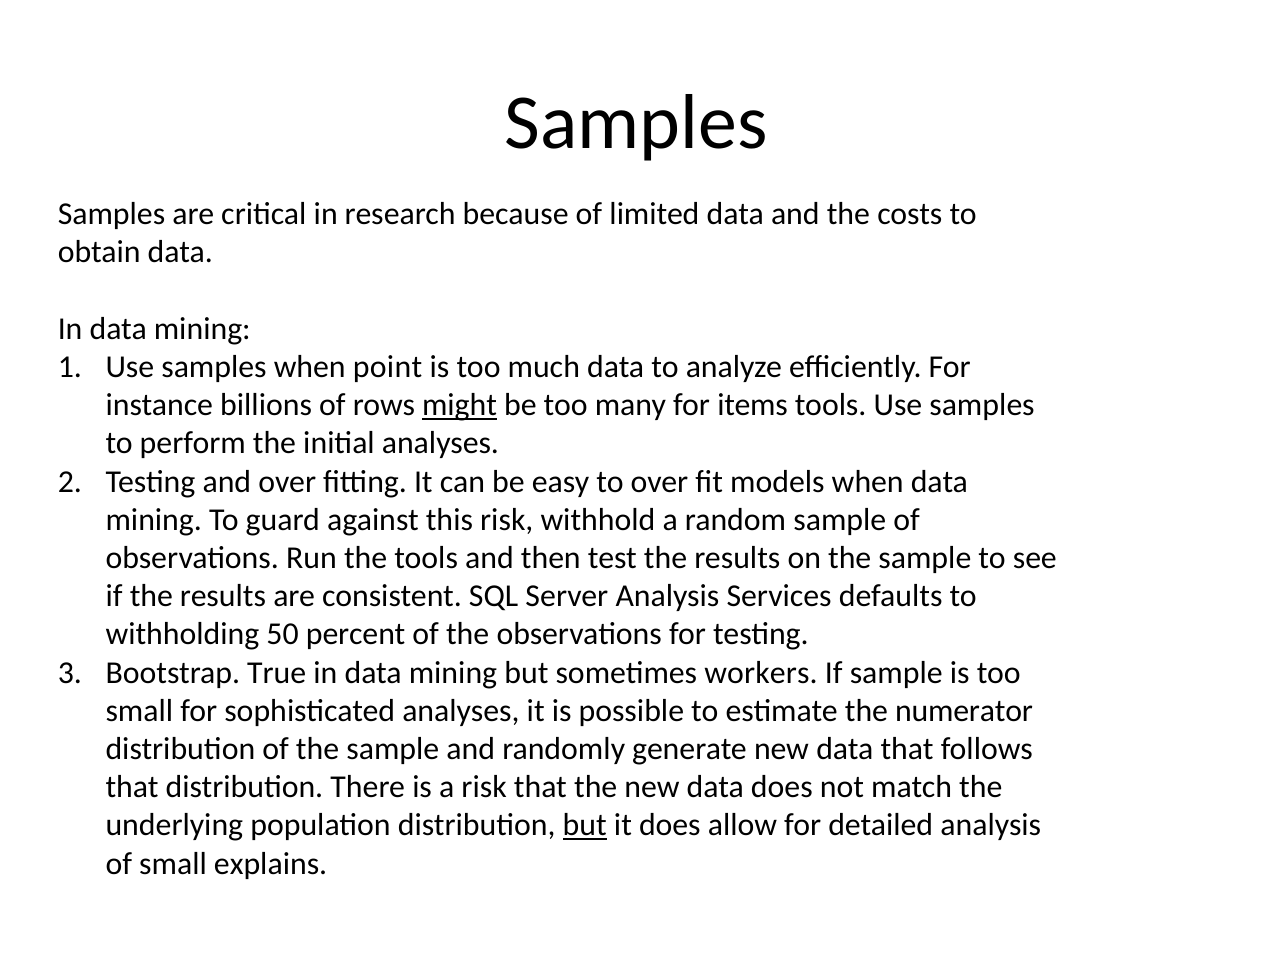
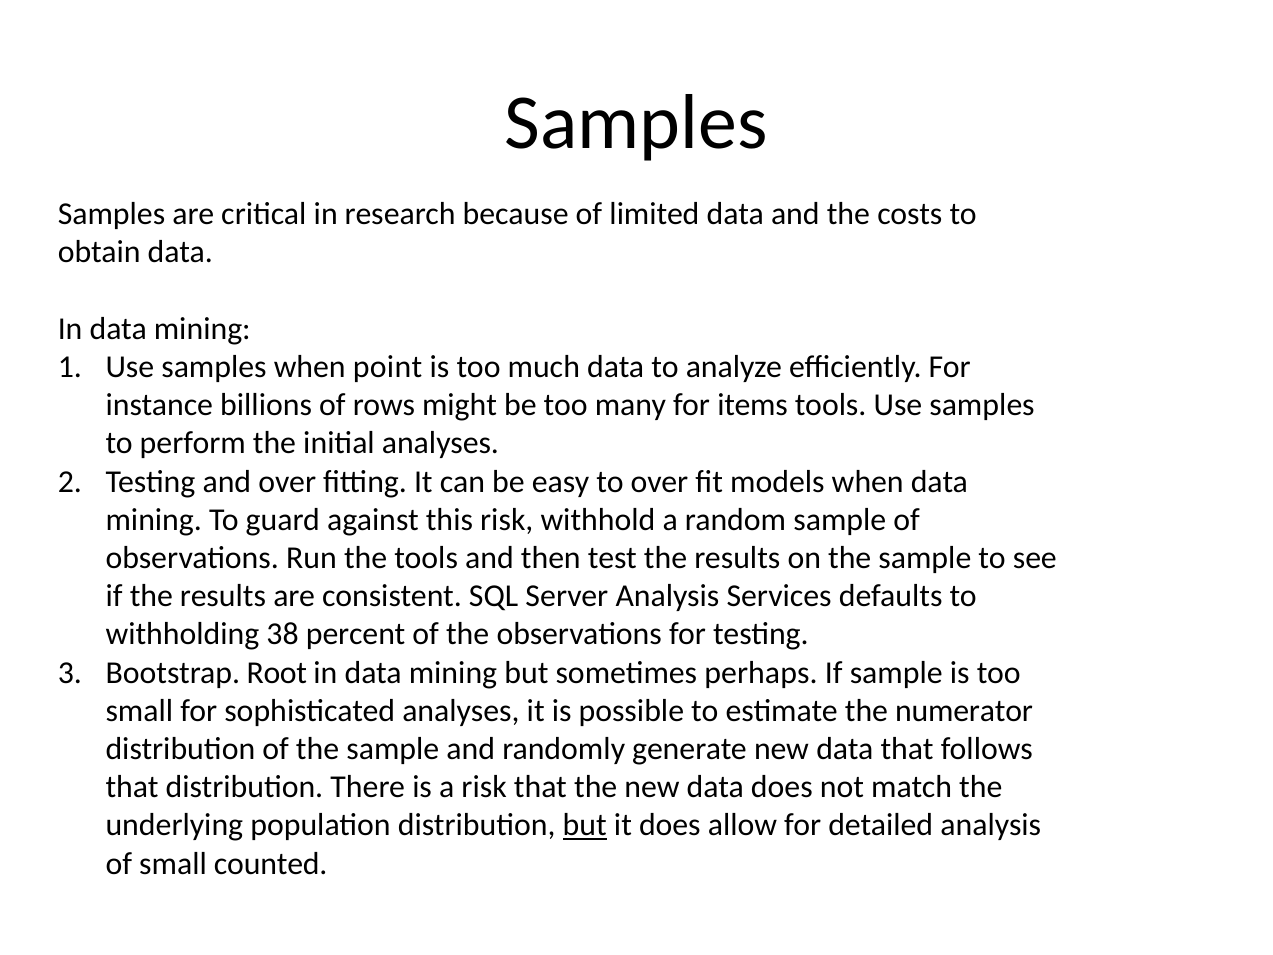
might underline: present -> none
50: 50 -> 38
True: True -> Root
workers: workers -> perhaps
explains: explains -> counted
